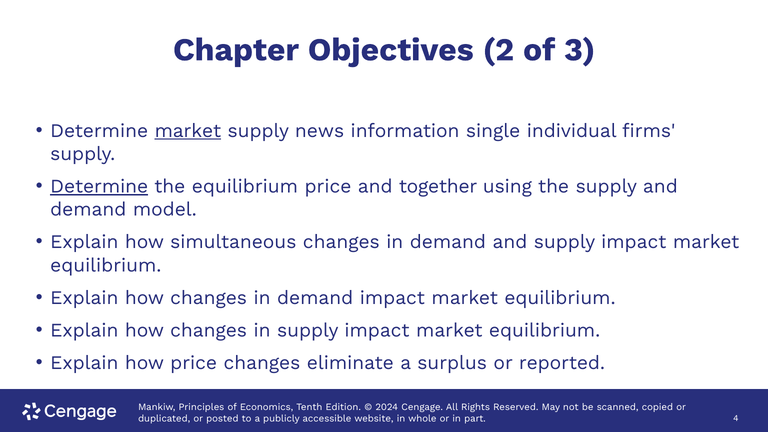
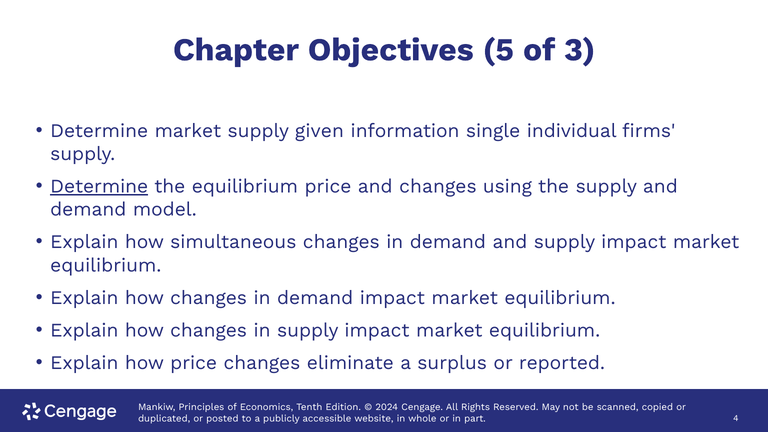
2: 2 -> 5
market at (188, 131) underline: present -> none
news: news -> given
and together: together -> changes
